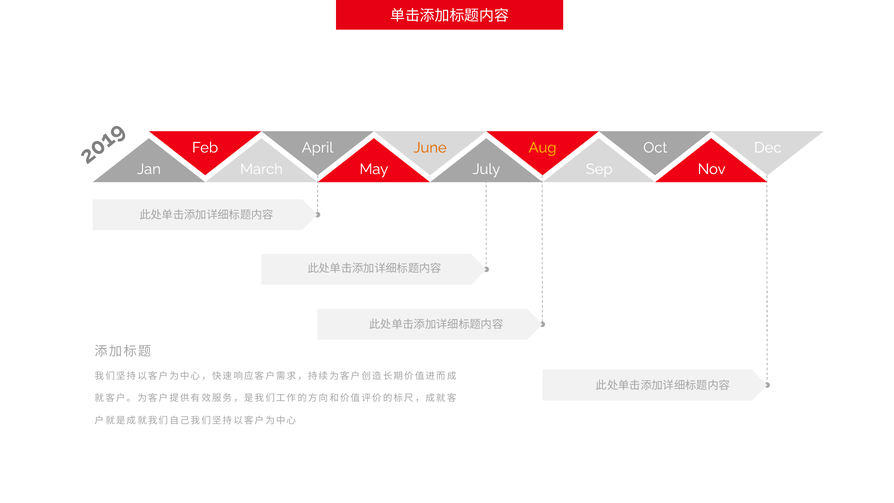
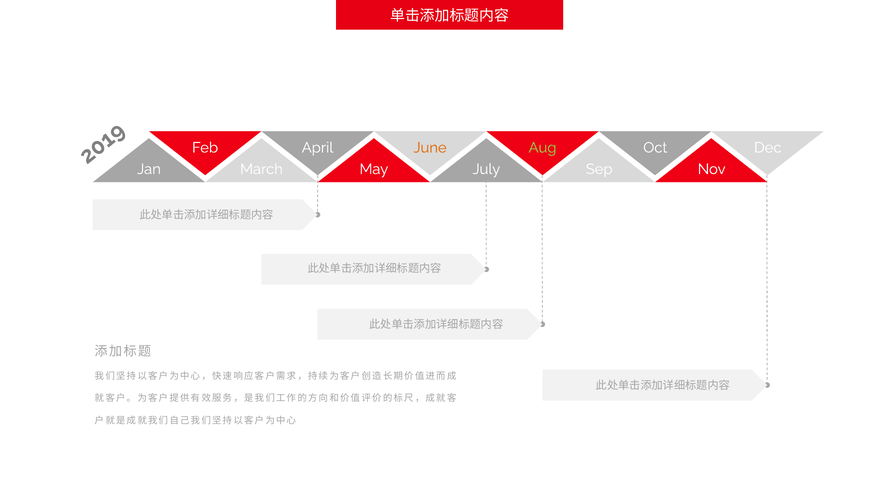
Aug colour: yellow -> light green
